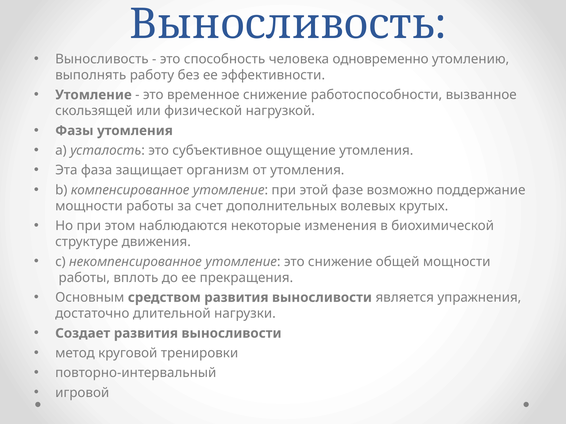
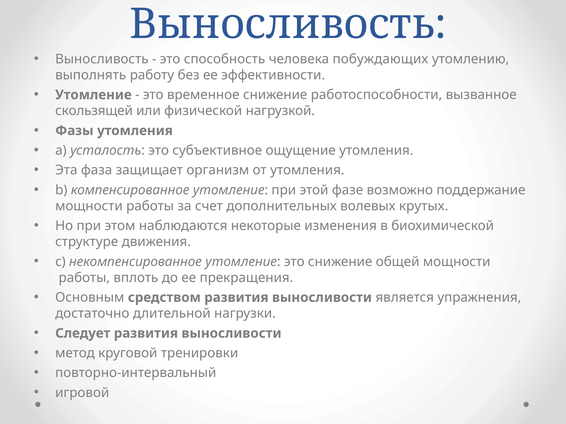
одновременно: одновременно -> побуждающих
Создает: Создает -> Следует
